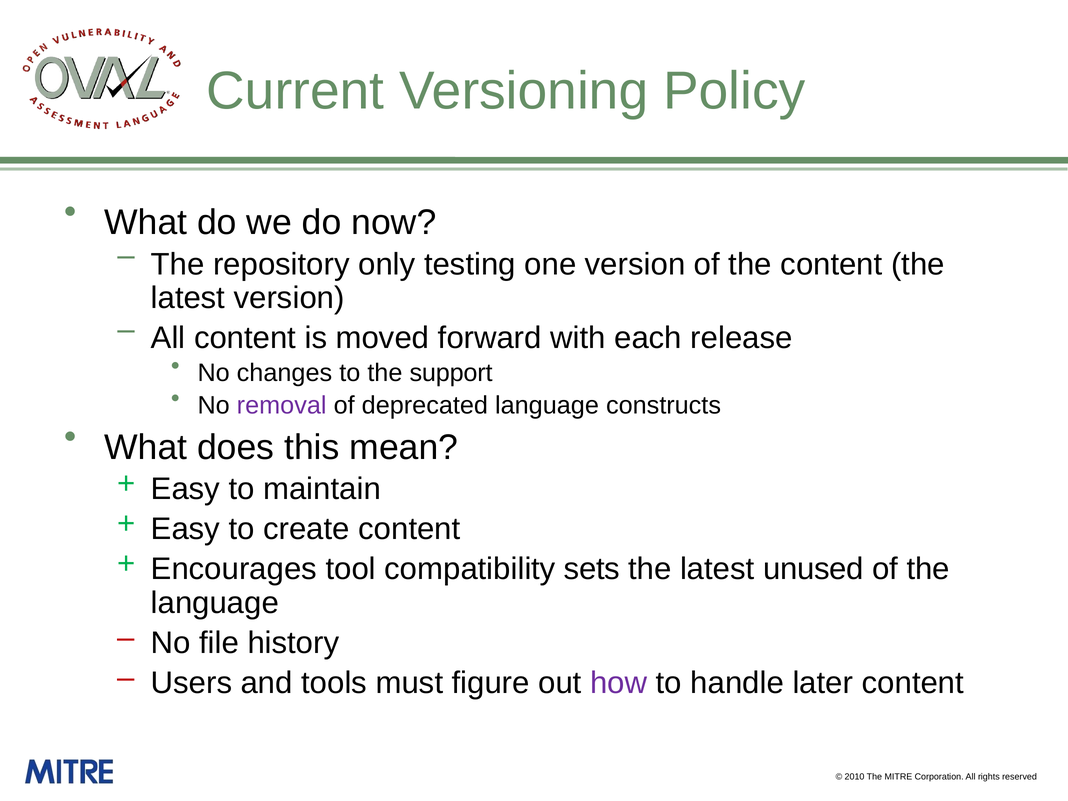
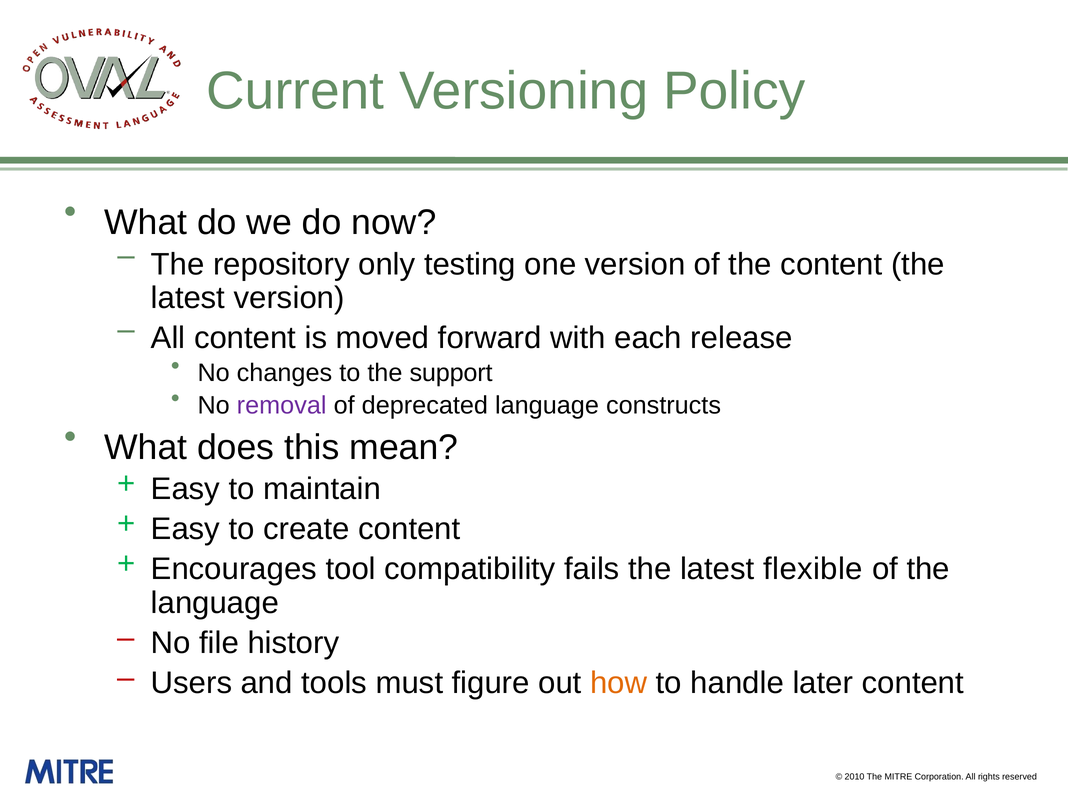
sets: sets -> fails
unused: unused -> flexible
how colour: purple -> orange
